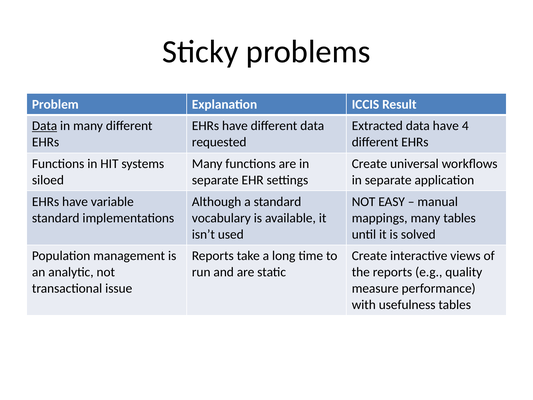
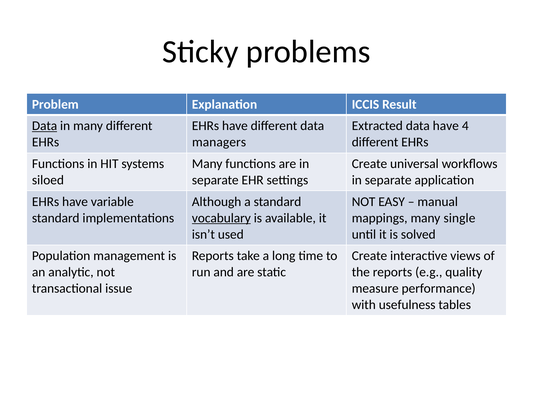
requested: requested -> managers
vocabulary underline: none -> present
many tables: tables -> single
